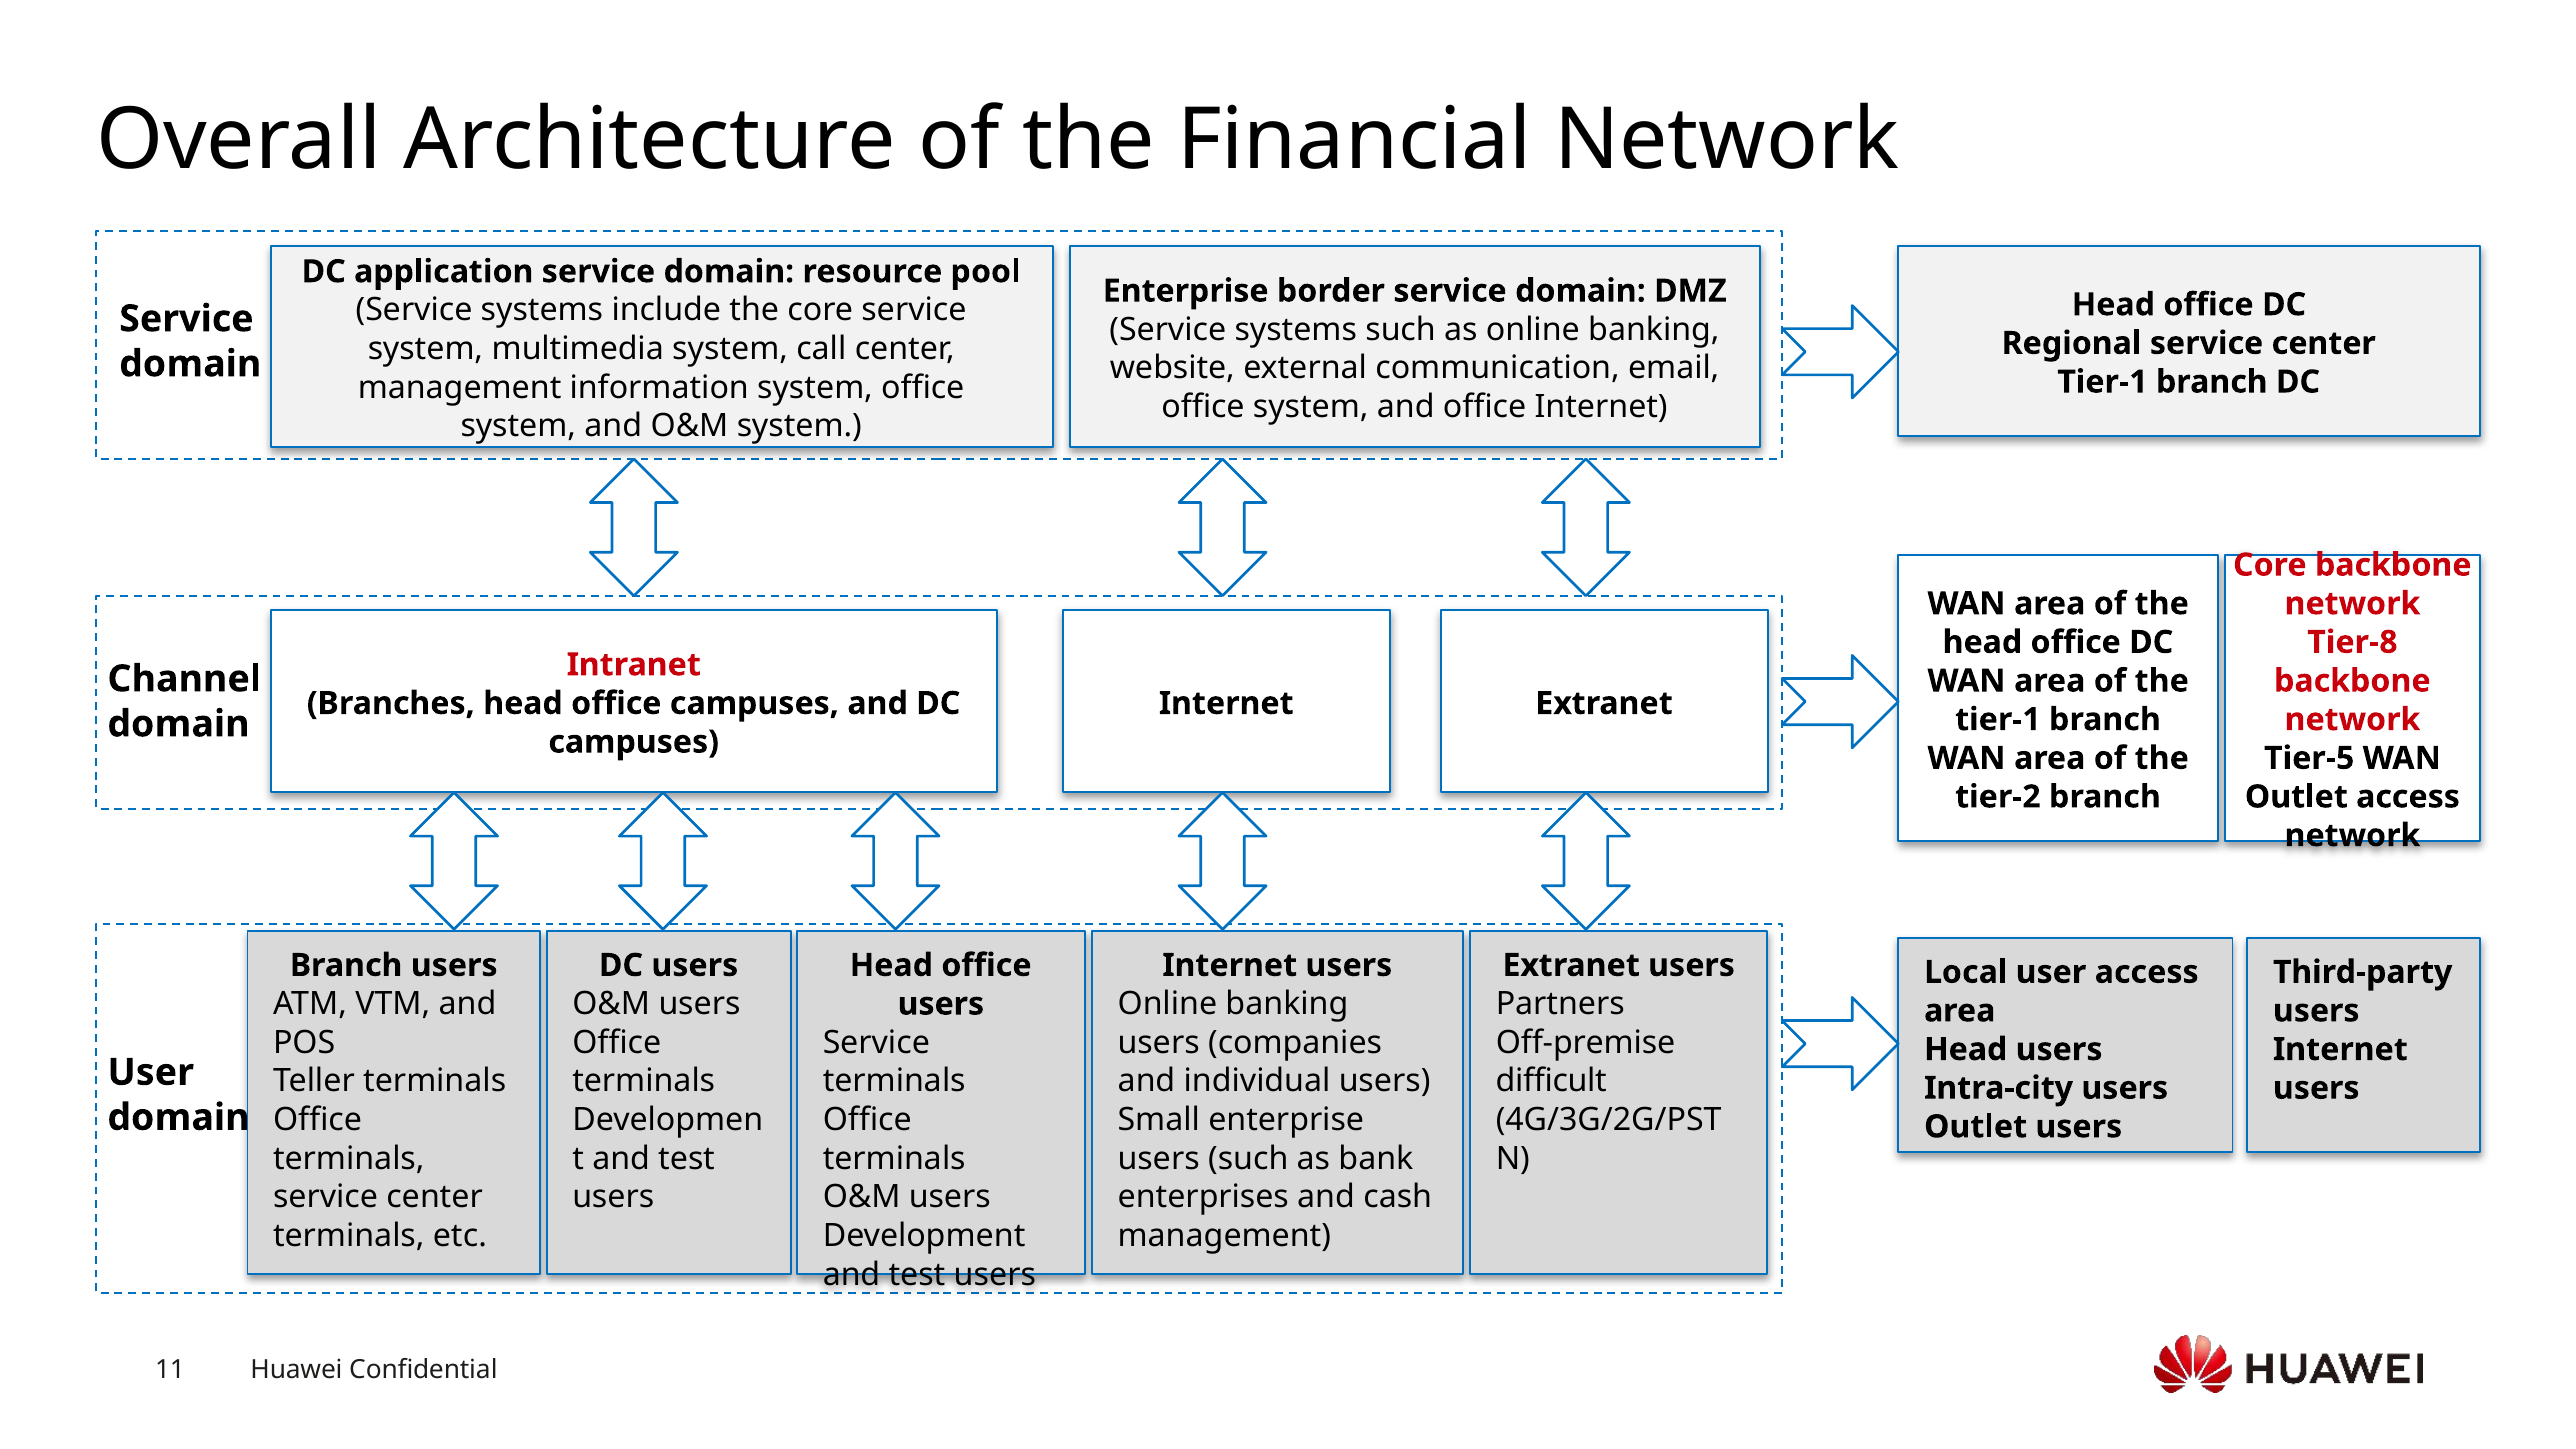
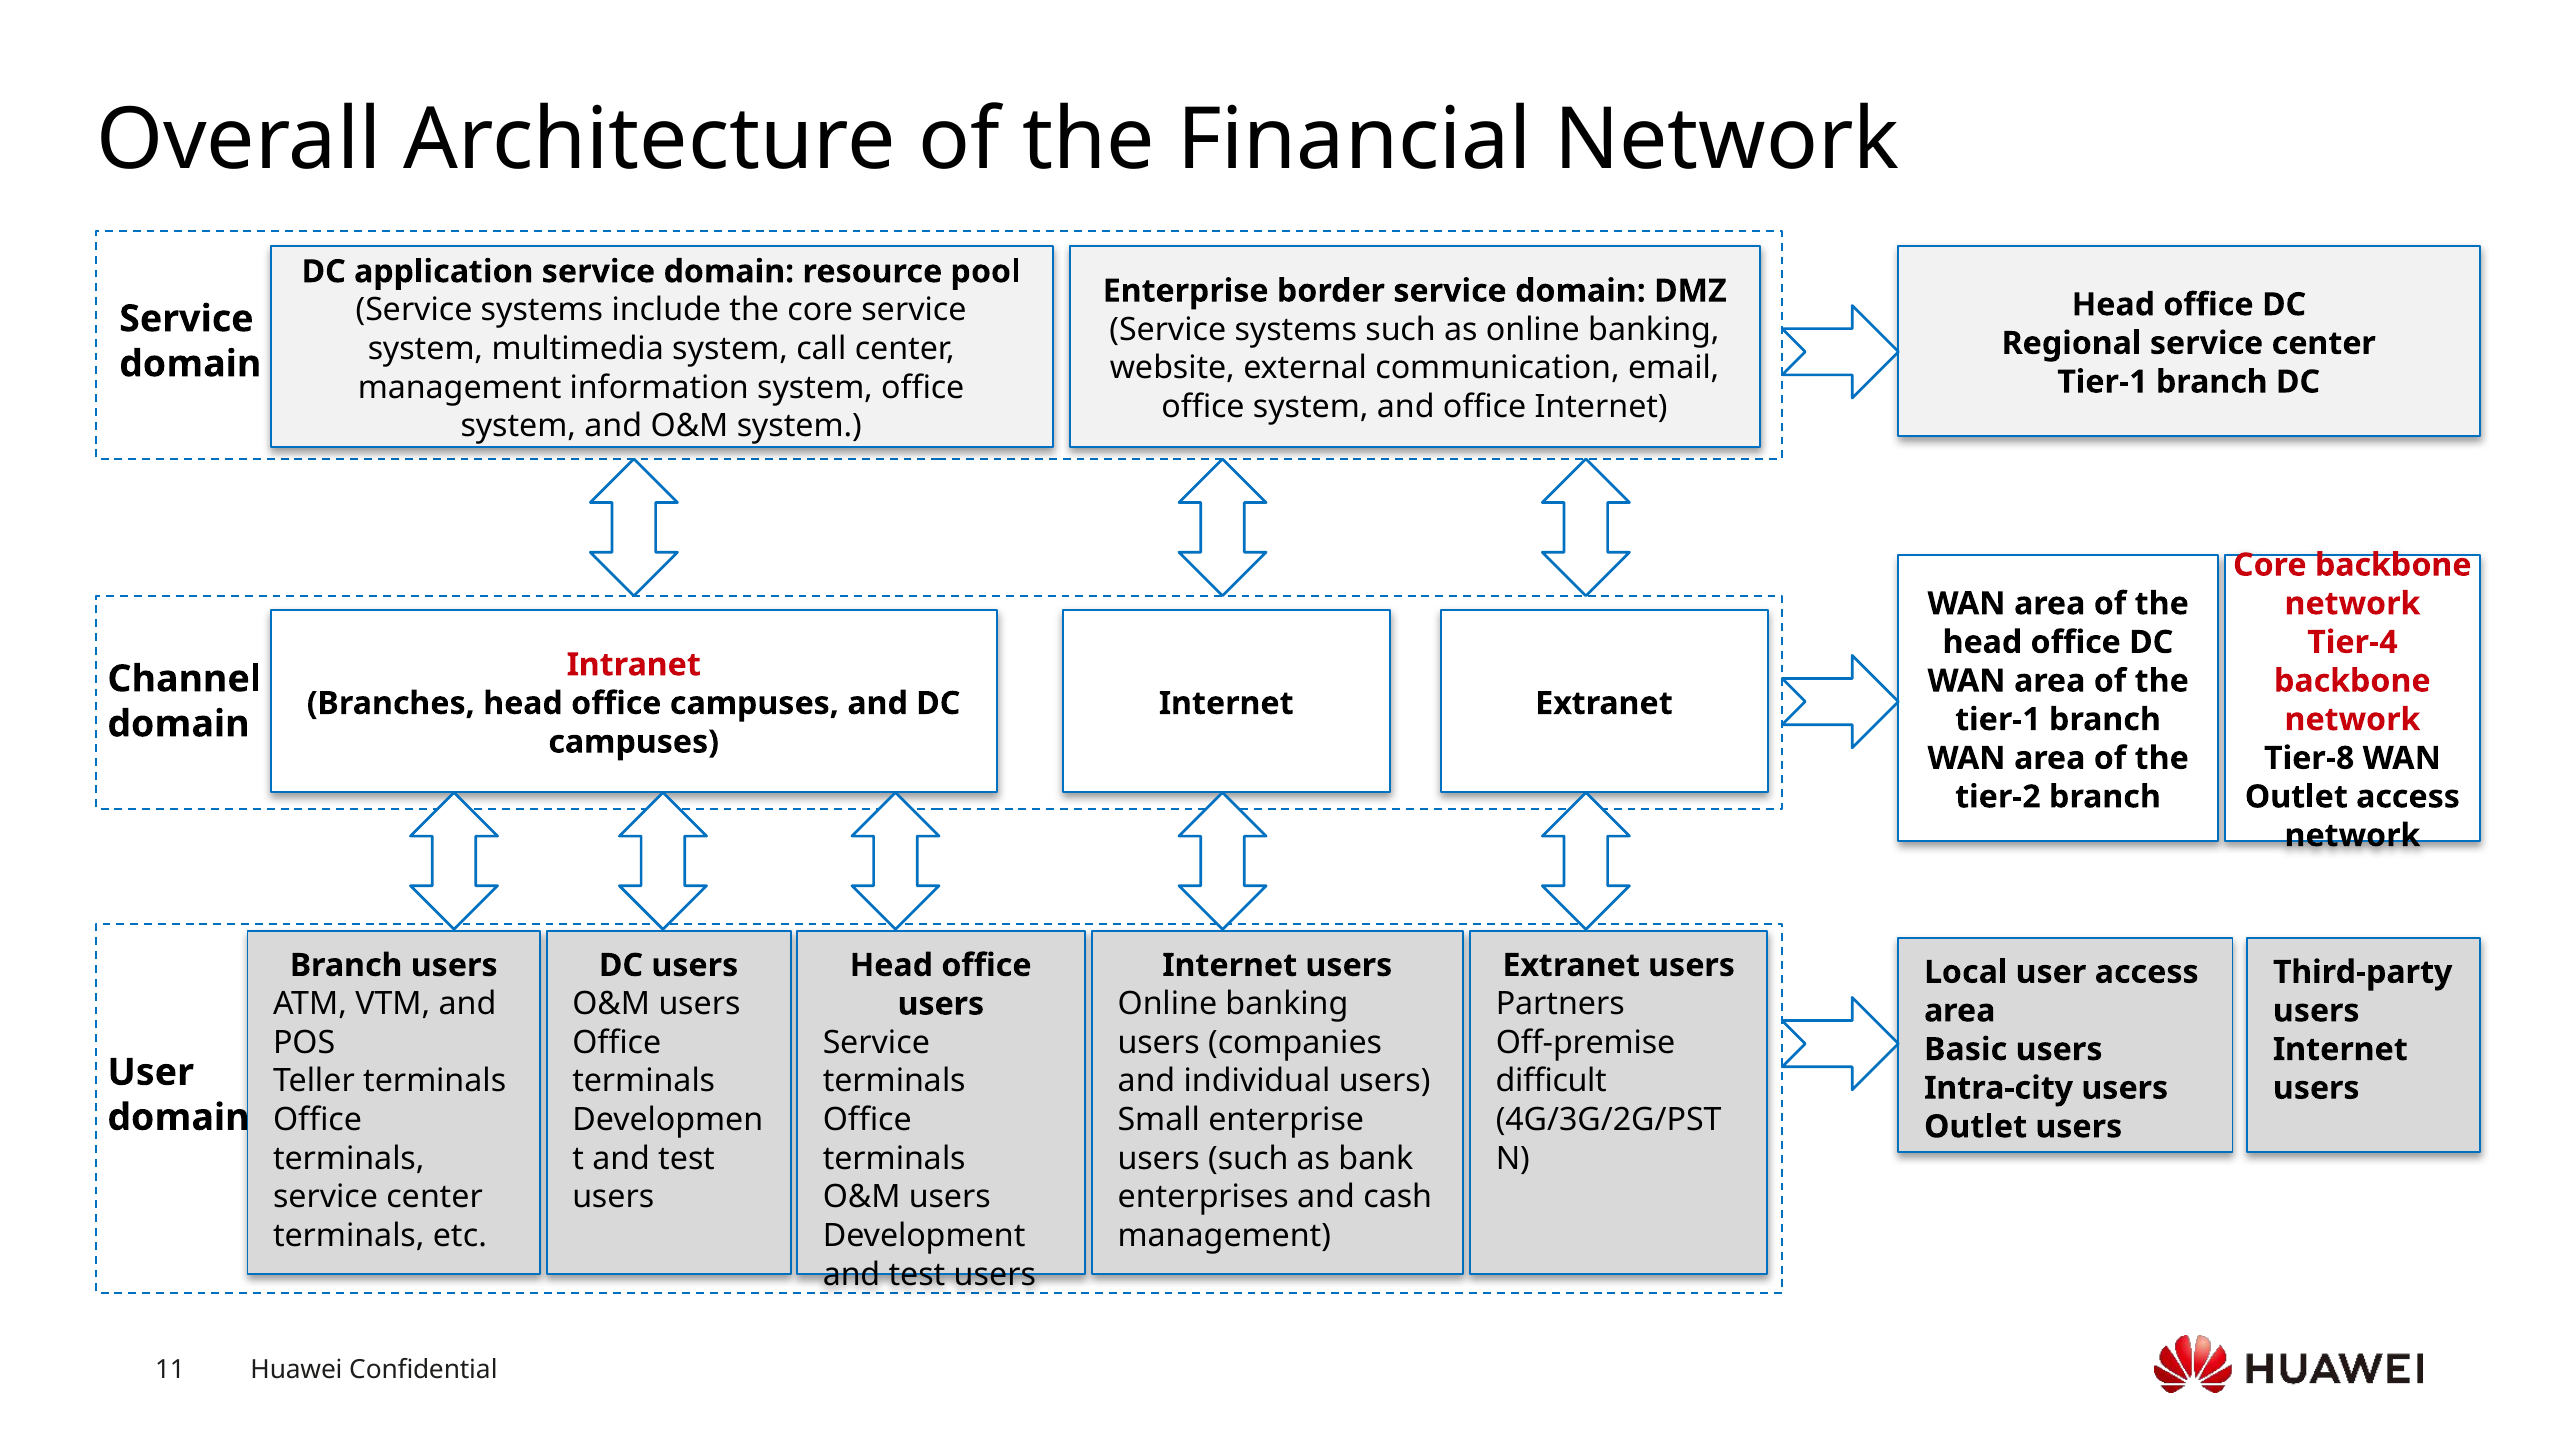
Tier-8: Tier-8 -> Tier-4
Tier-5: Tier-5 -> Tier-8
Head at (1966, 1049): Head -> Basic
